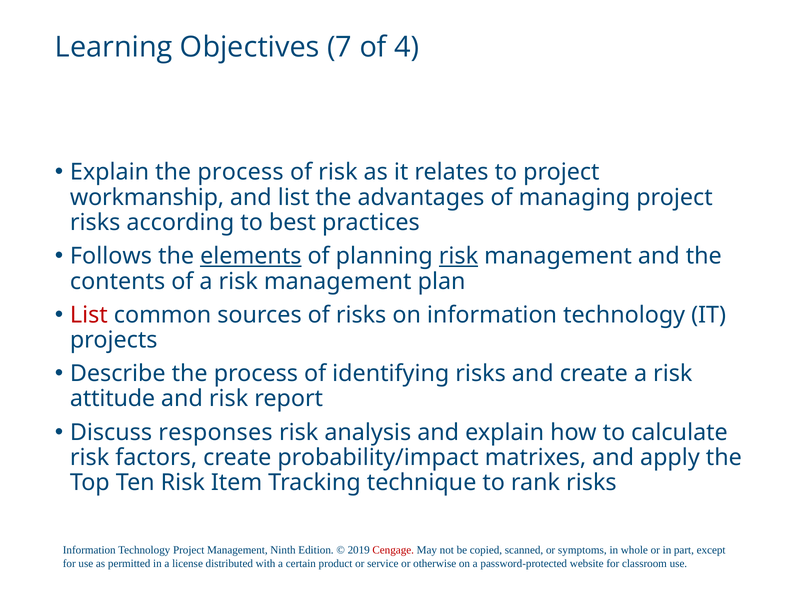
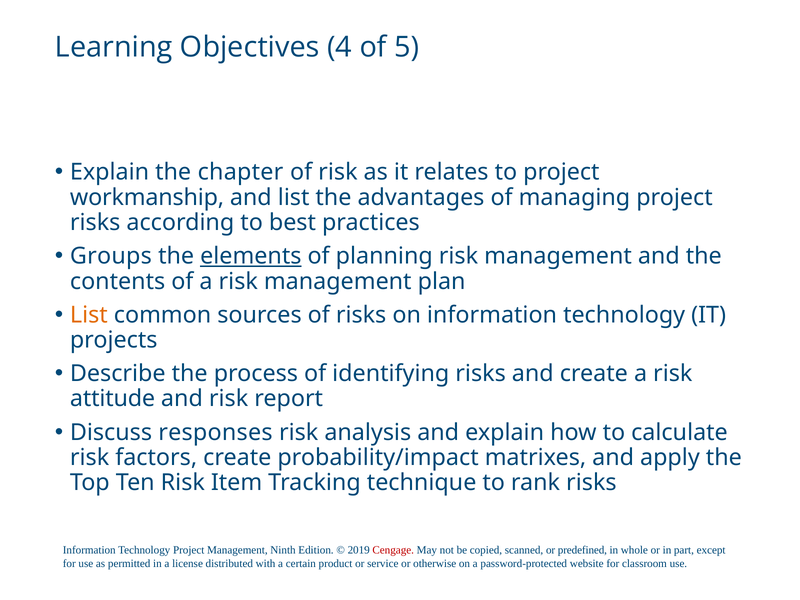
7: 7 -> 4
4: 4 -> 5
Explain the process: process -> chapter
Follows: Follows -> Groups
risk at (458, 256) underline: present -> none
List at (89, 315) colour: red -> orange
symptoms: symptoms -> predefined
